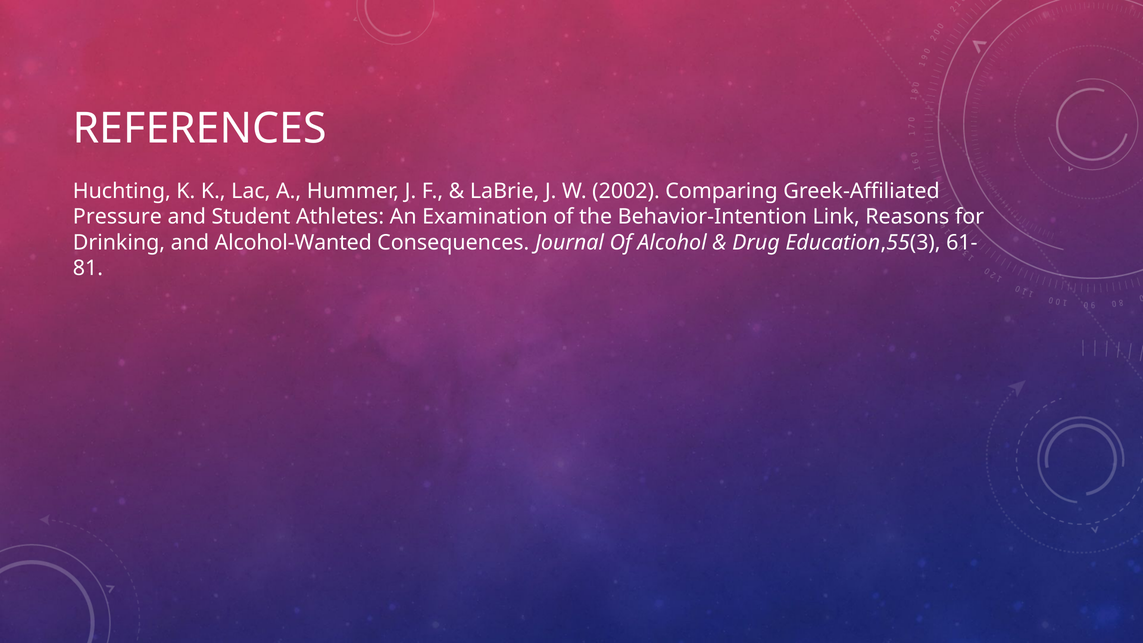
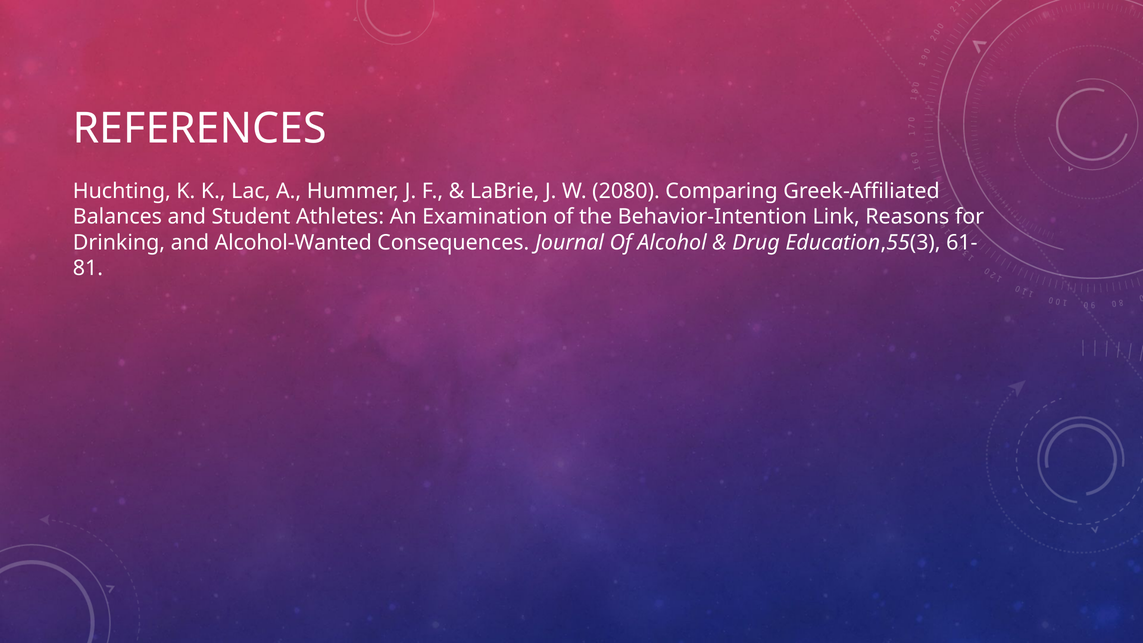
2002: 2002 -> 2080
Pressure: Pressure -> Balances
